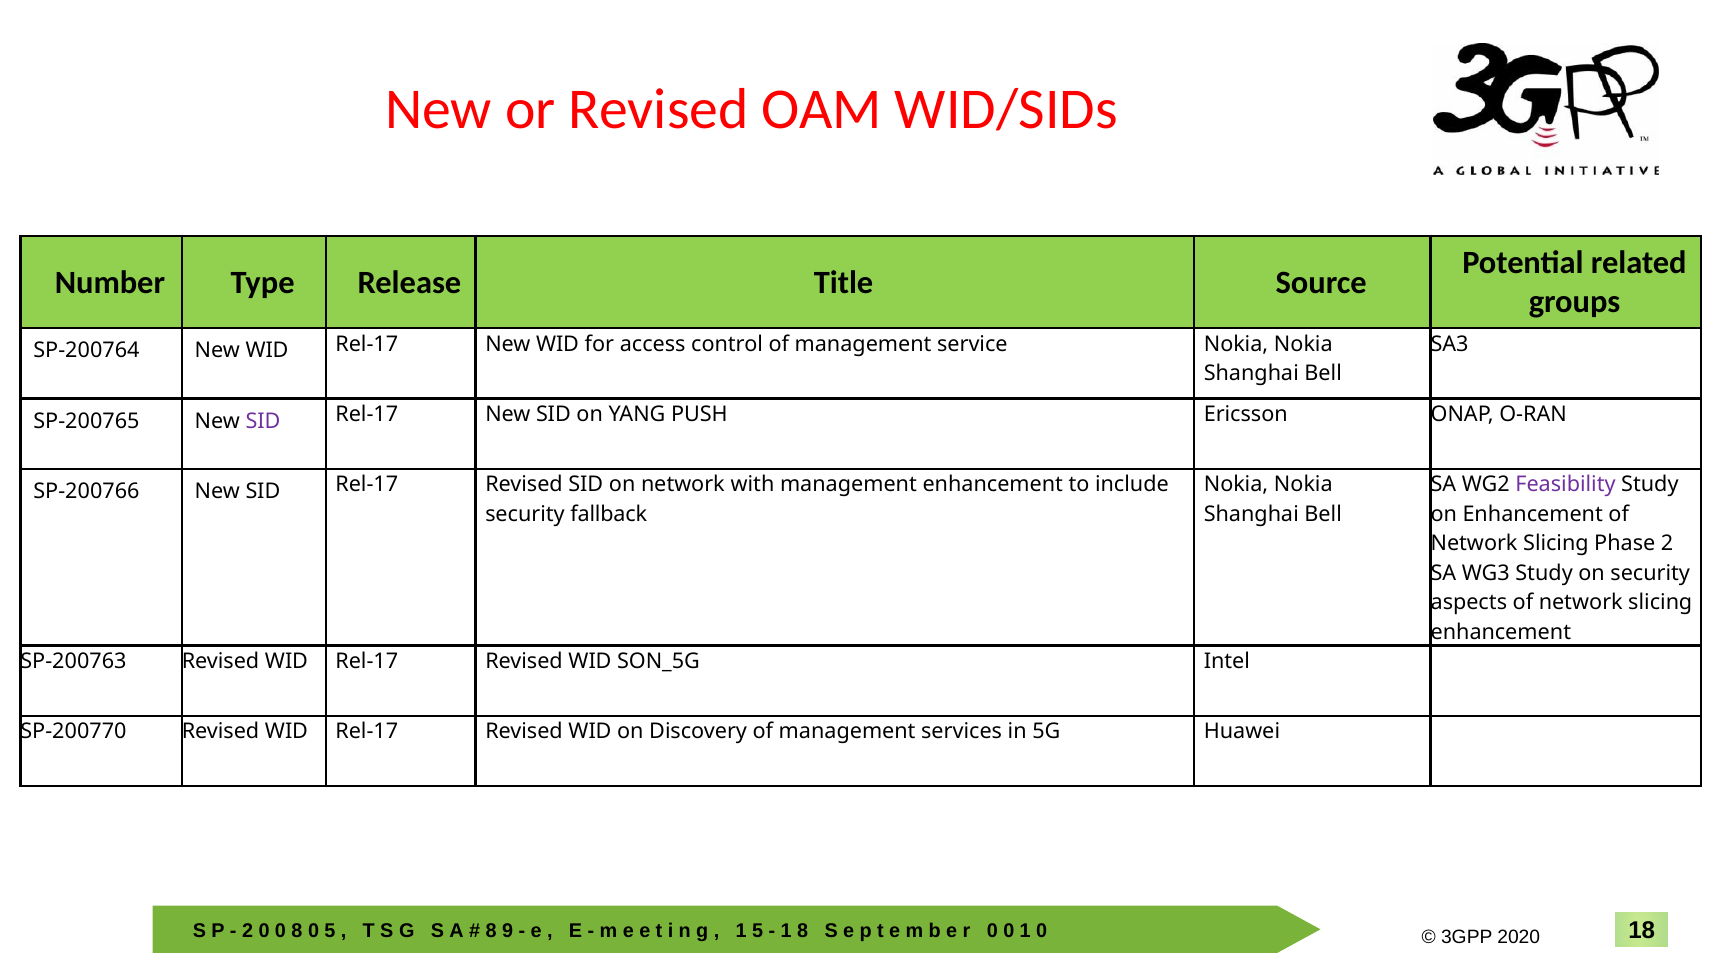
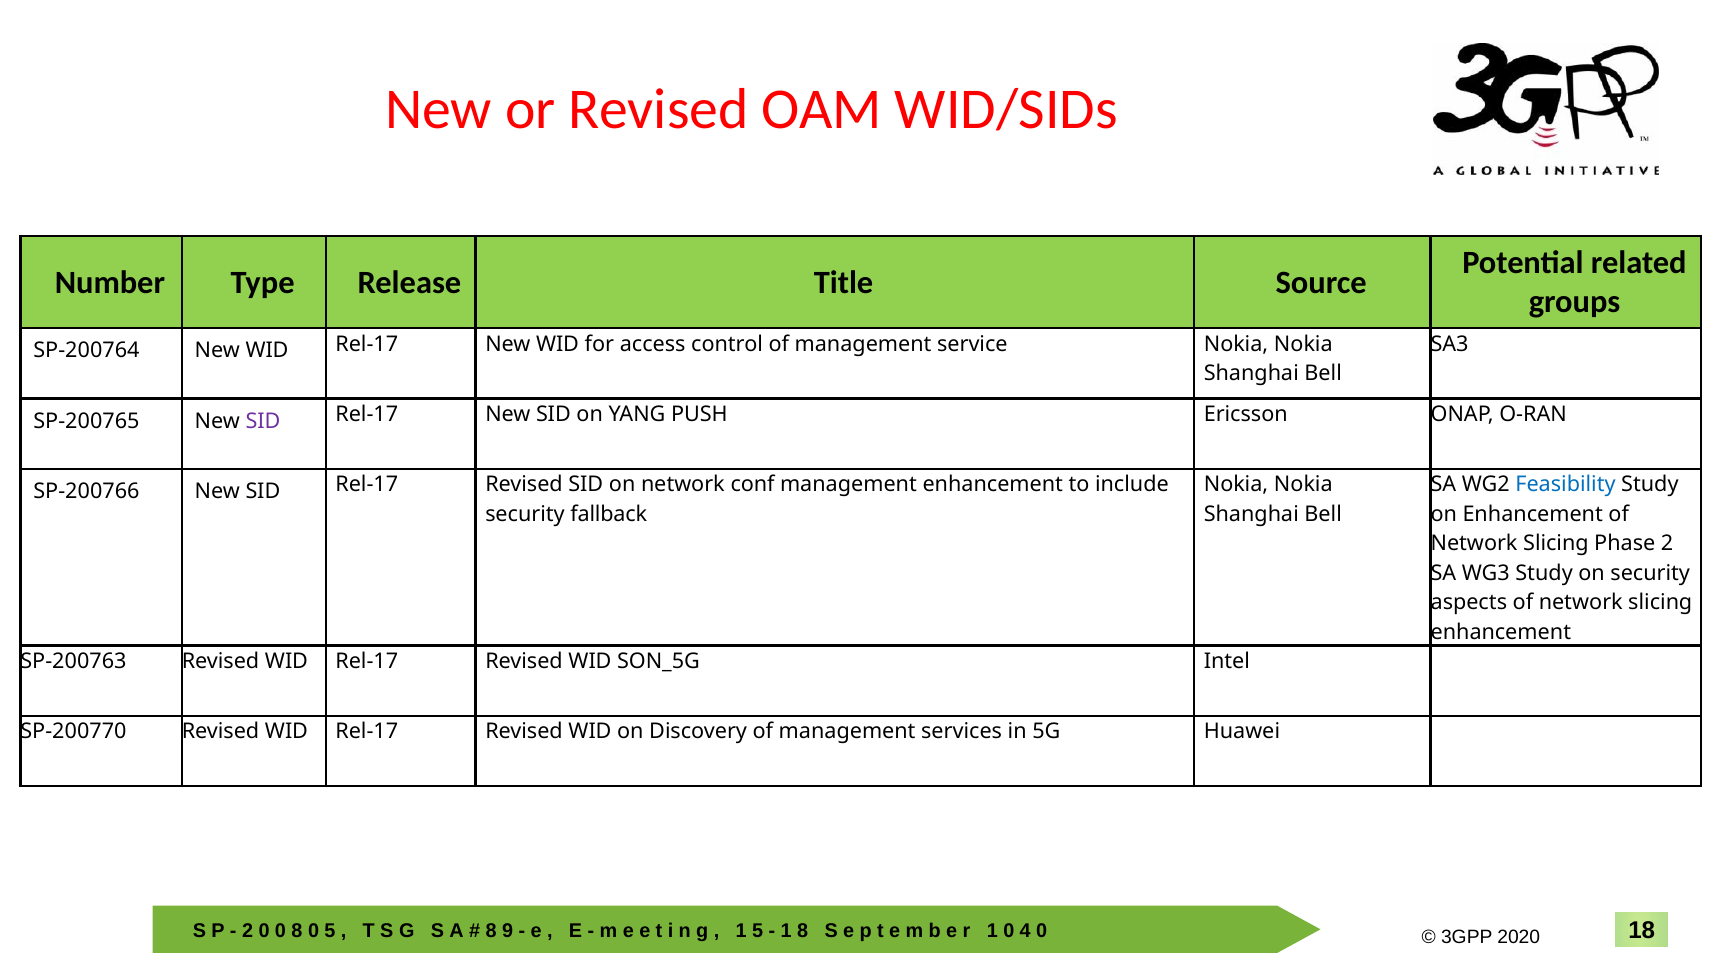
Feasibility colour: purple -> blue
with: with -> conf
0 at (992, 931): 0 -> 1
1 at (1025, 931): 1 -> 4
